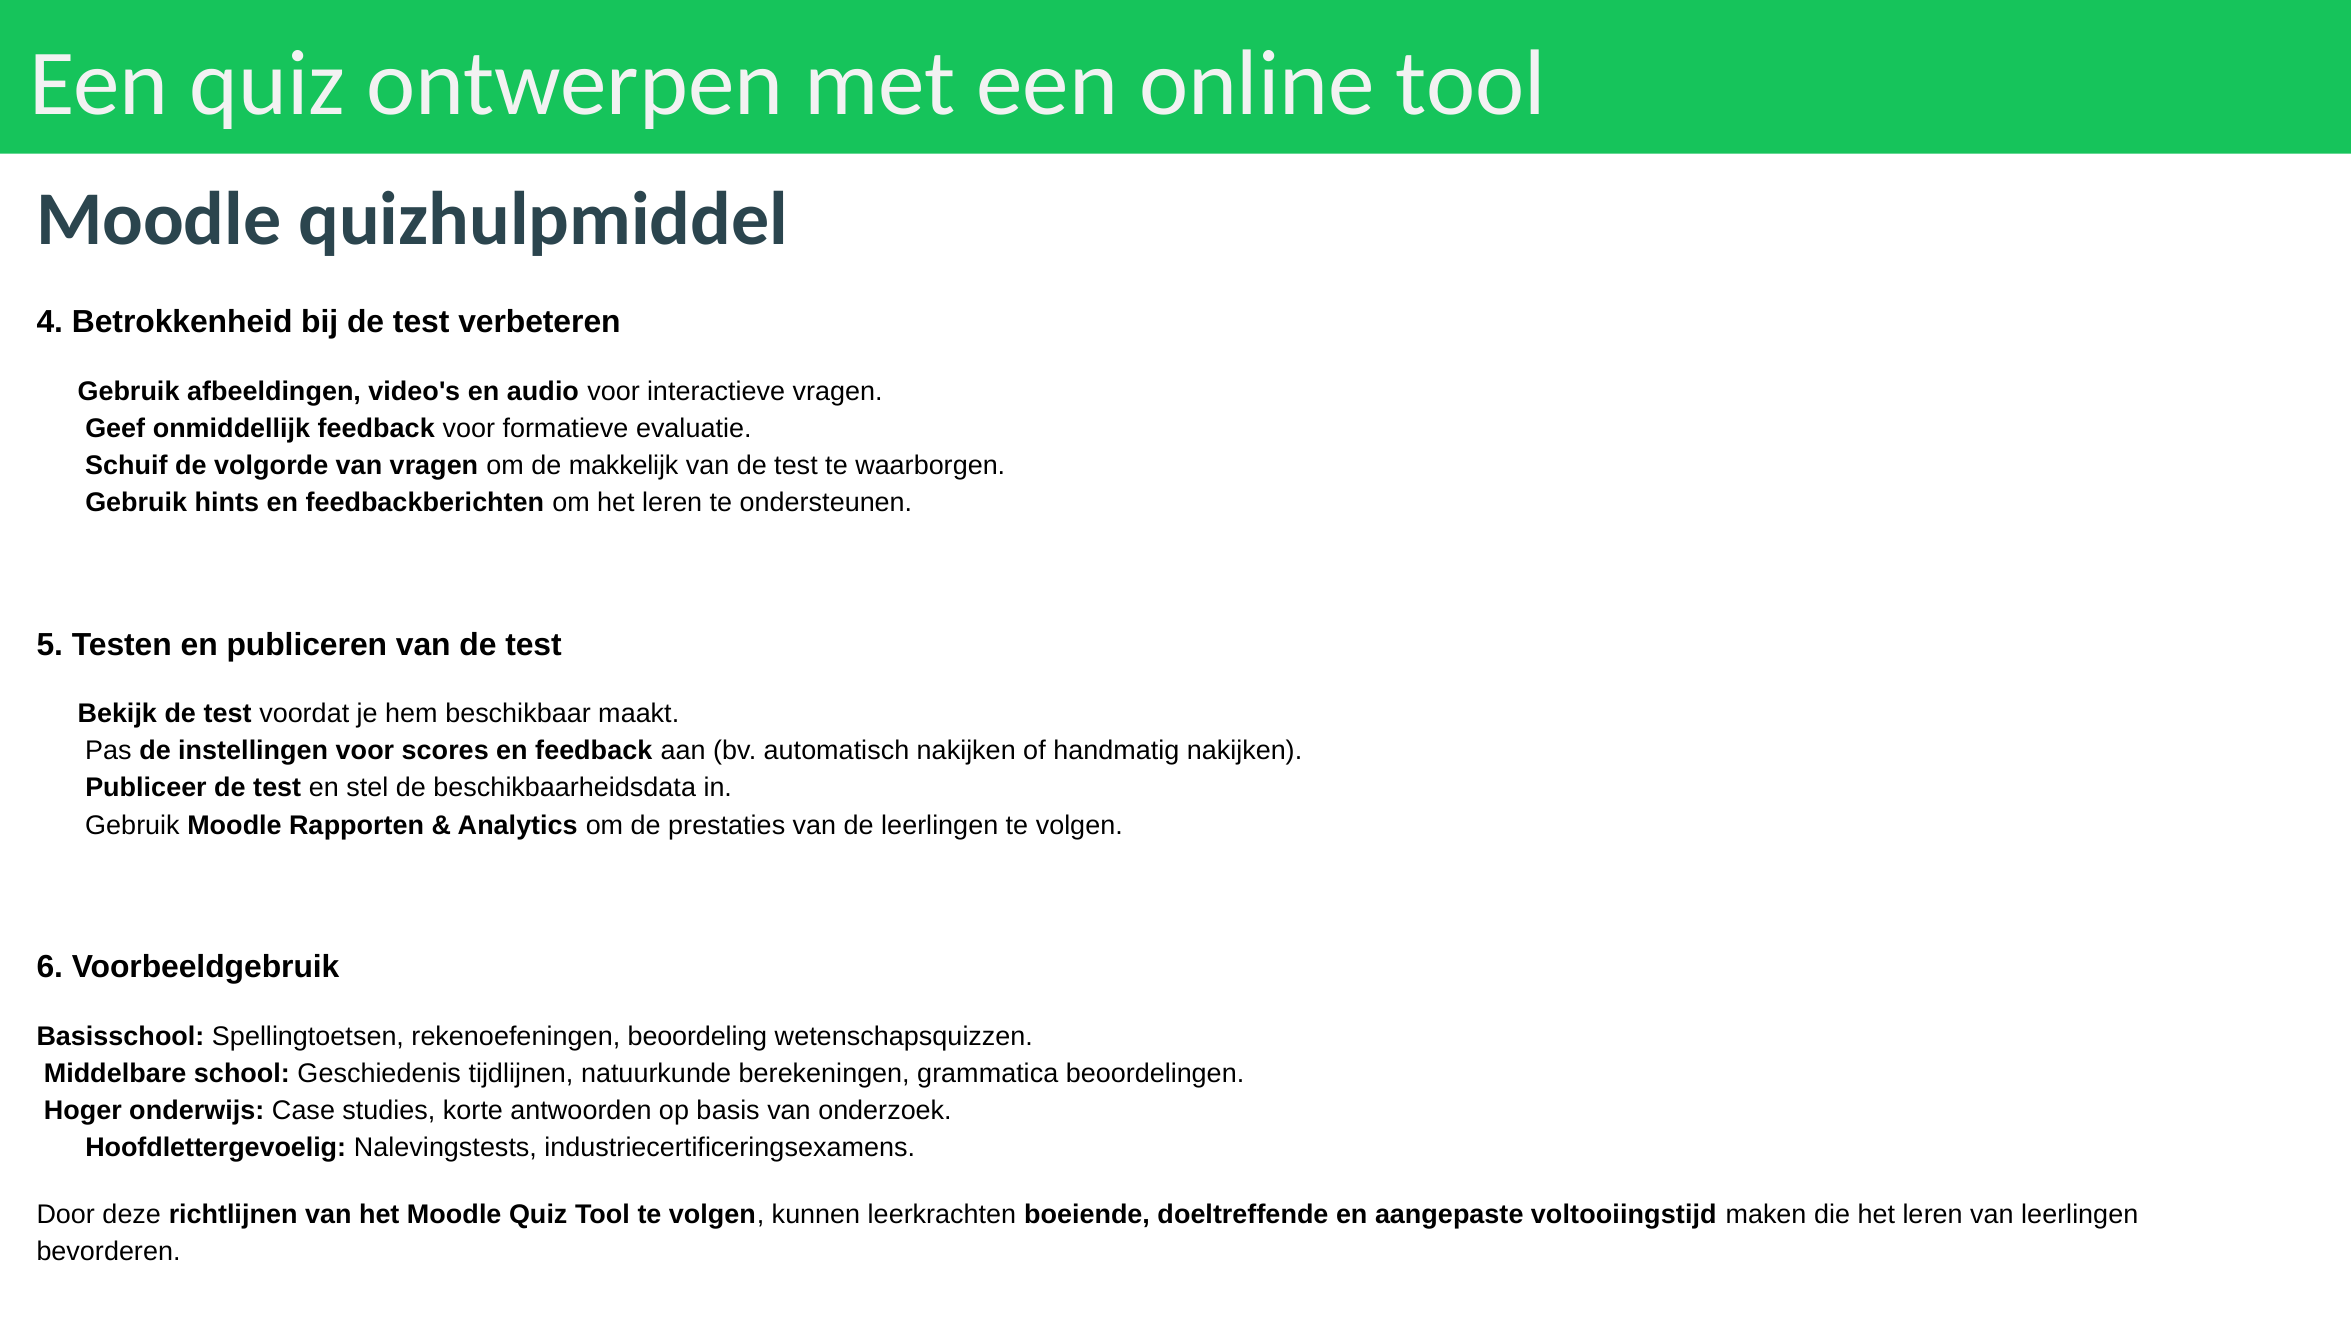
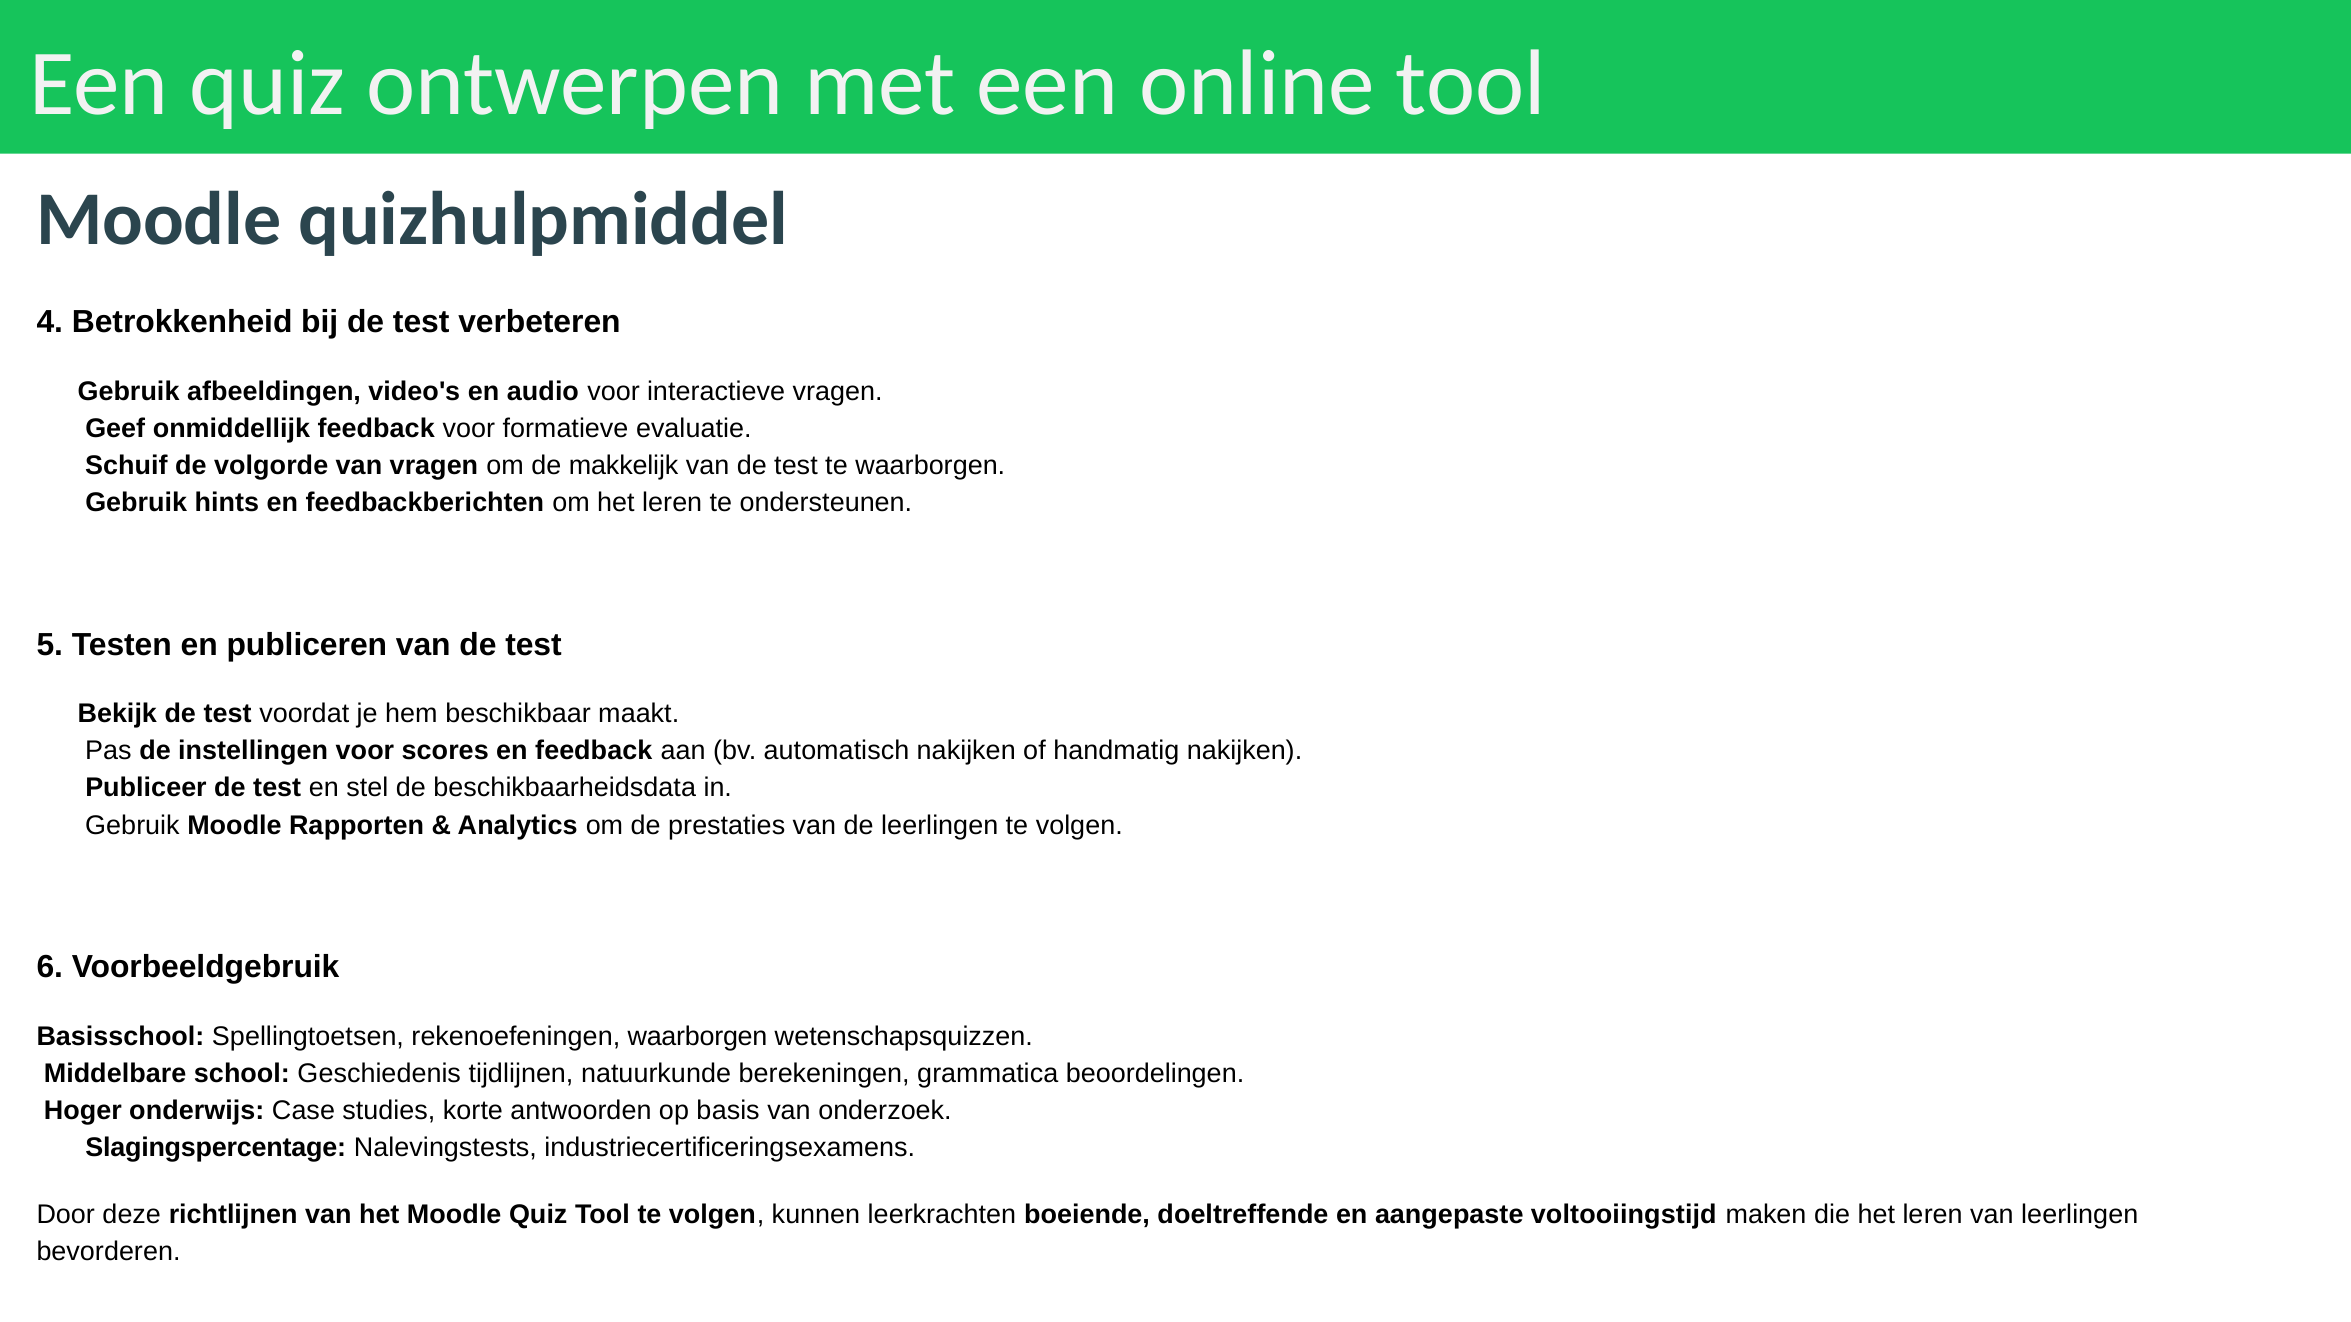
rekenoefeningen beoordeling: beoordeling -> waarborgen
Hoofdlettergevoelig: Hoofdlettergevoelig -> Slagingspercentage
